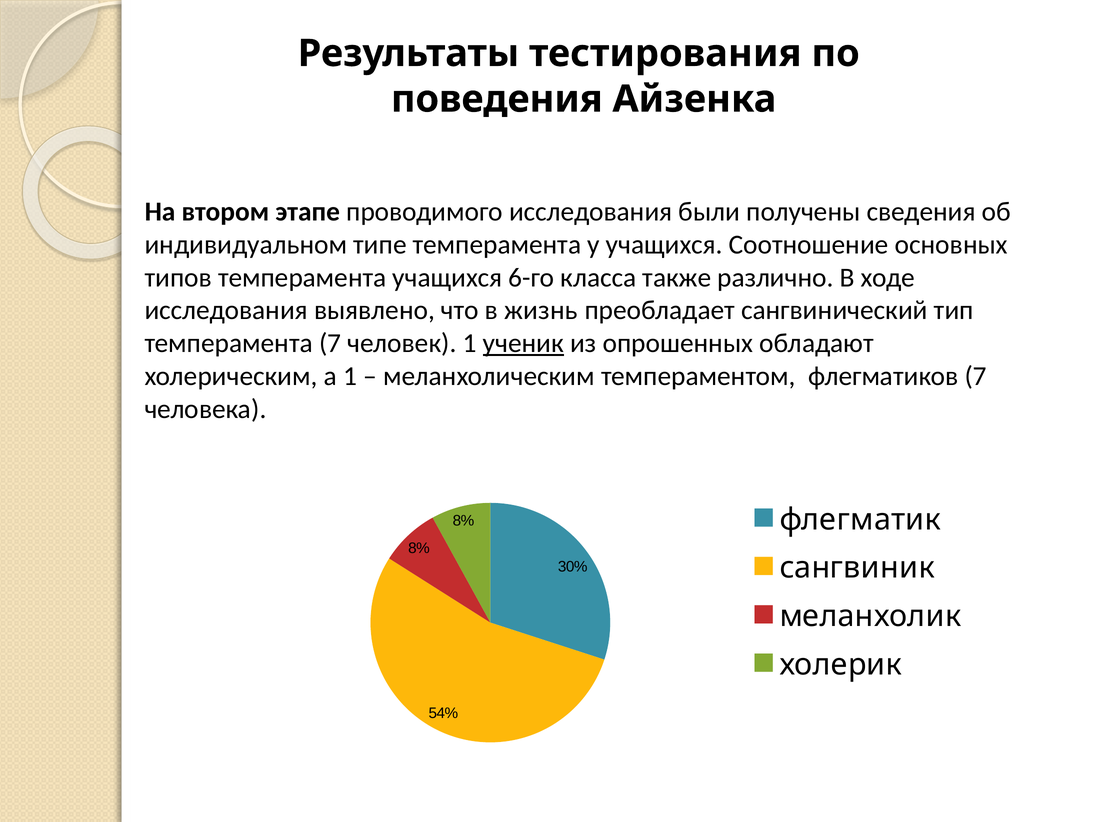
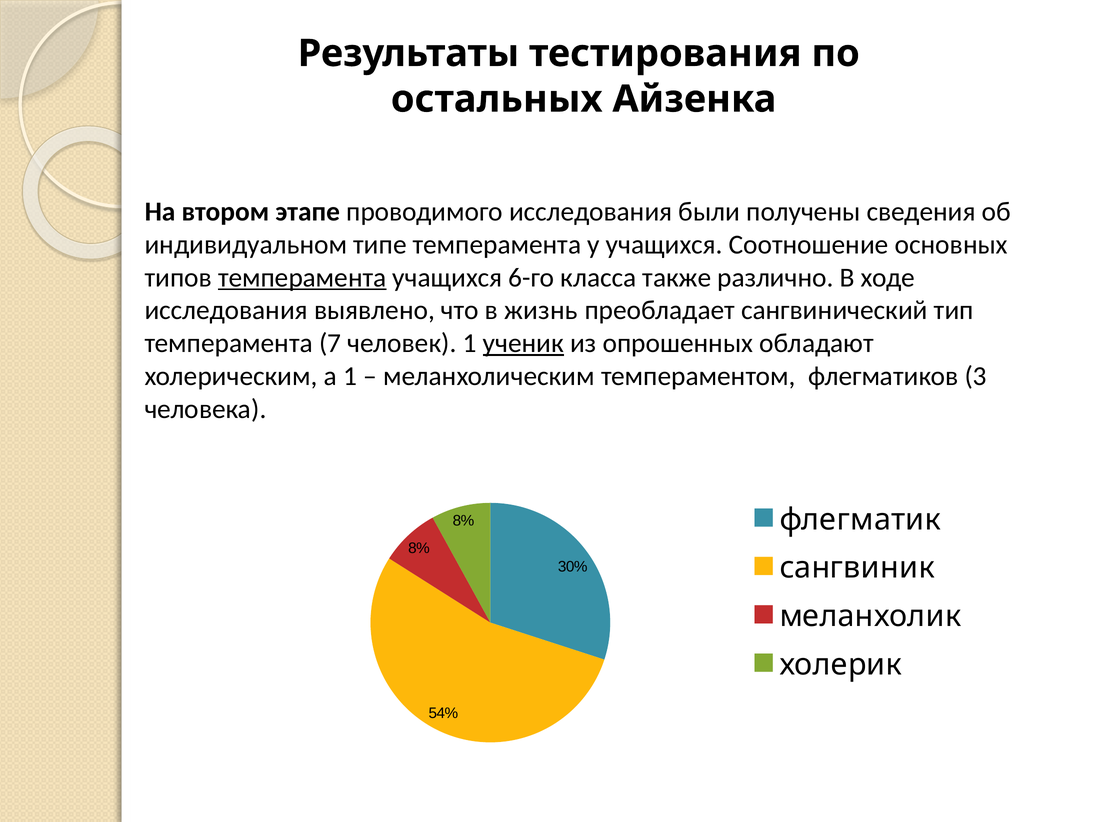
поведения: поведения -> остальных
темперамента at (302, 278) underline: none -> present
флегматиков 7: 7 -> 3
